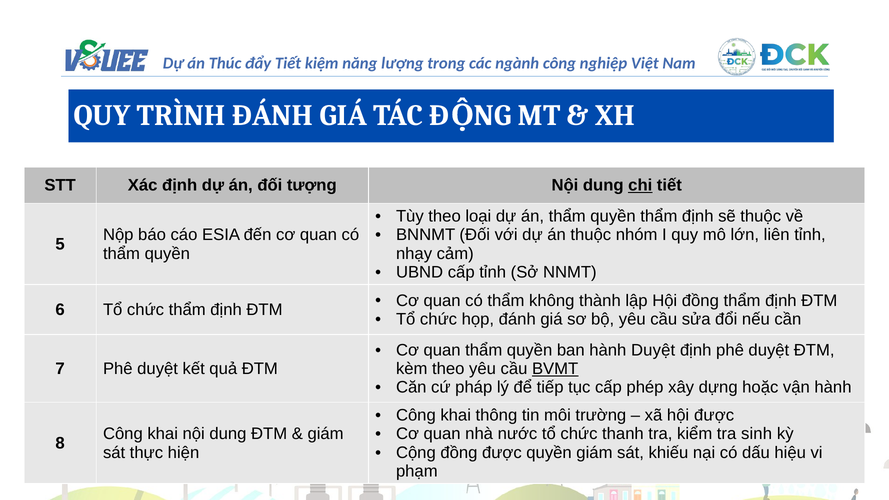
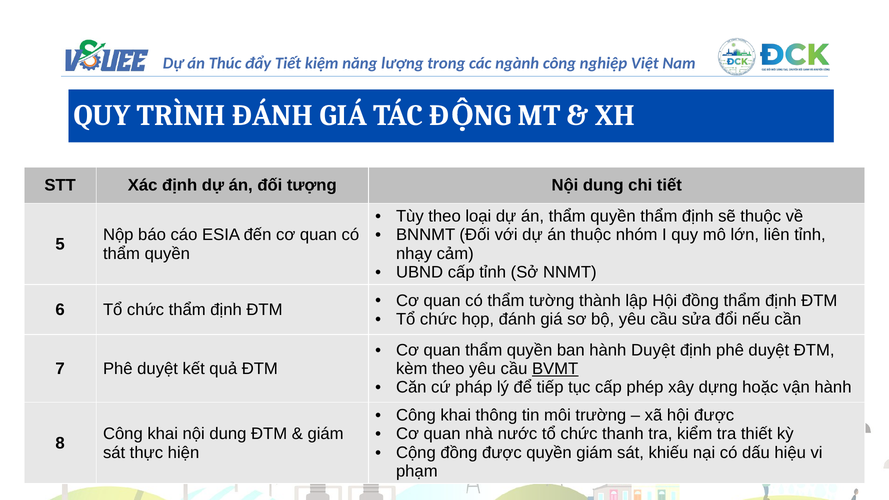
chi underline: present -> none
không: không -> tường
sinh: sinh -> thiết
